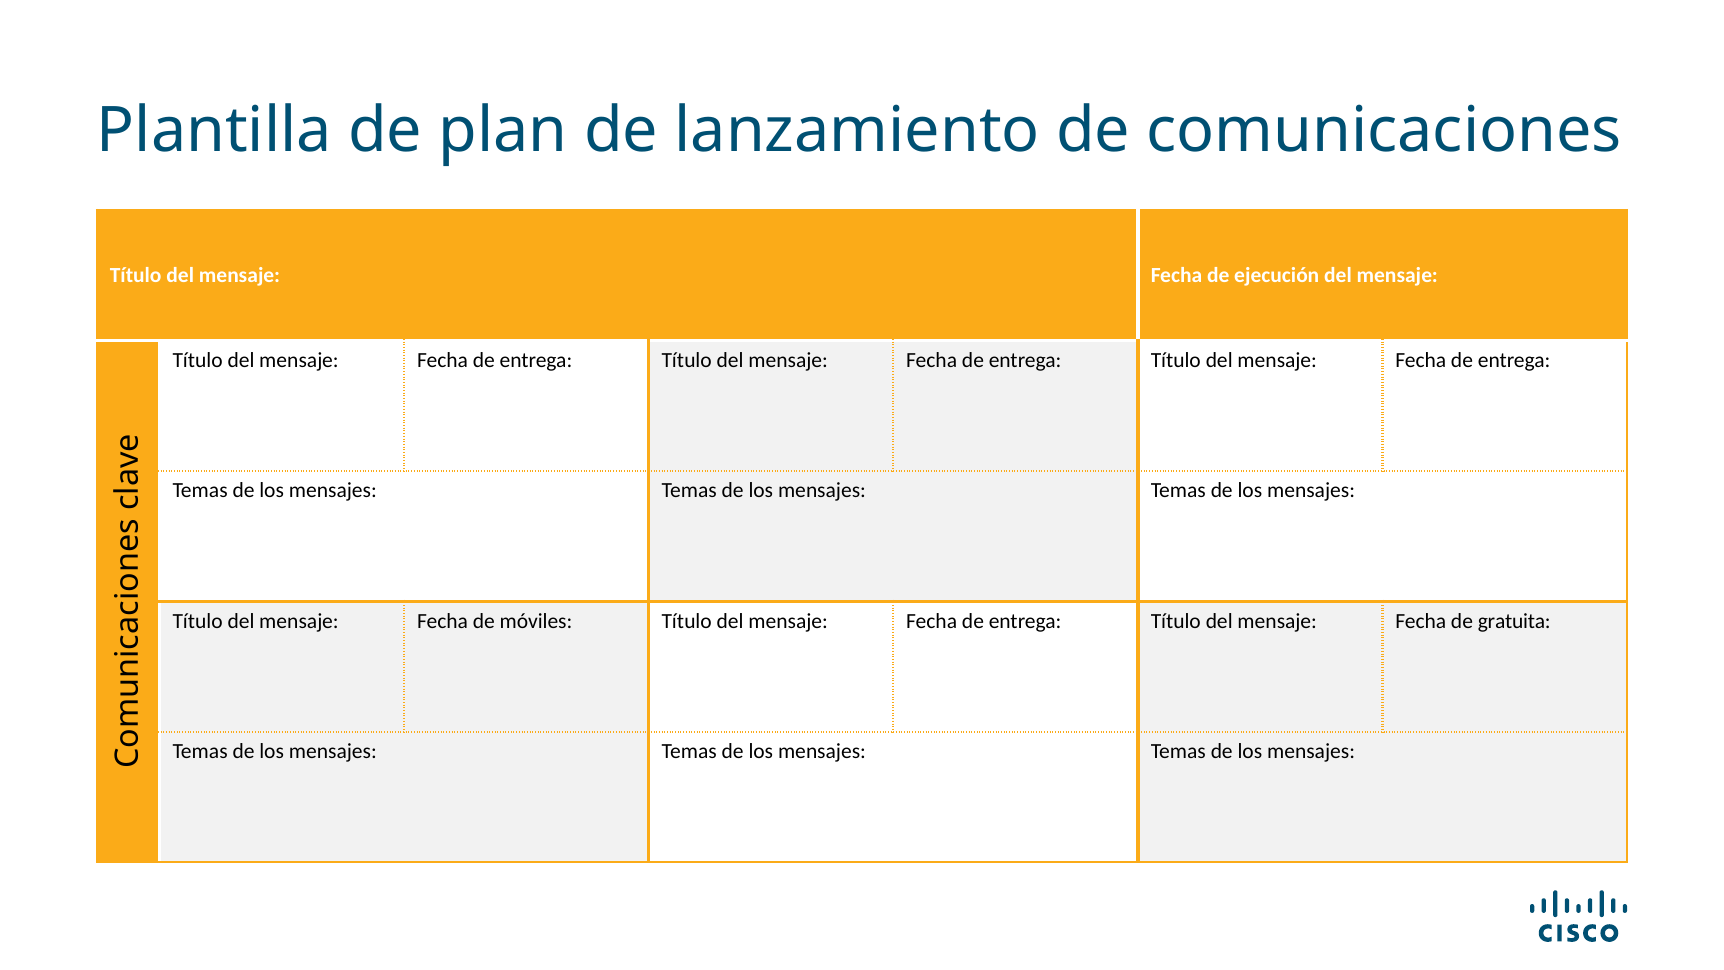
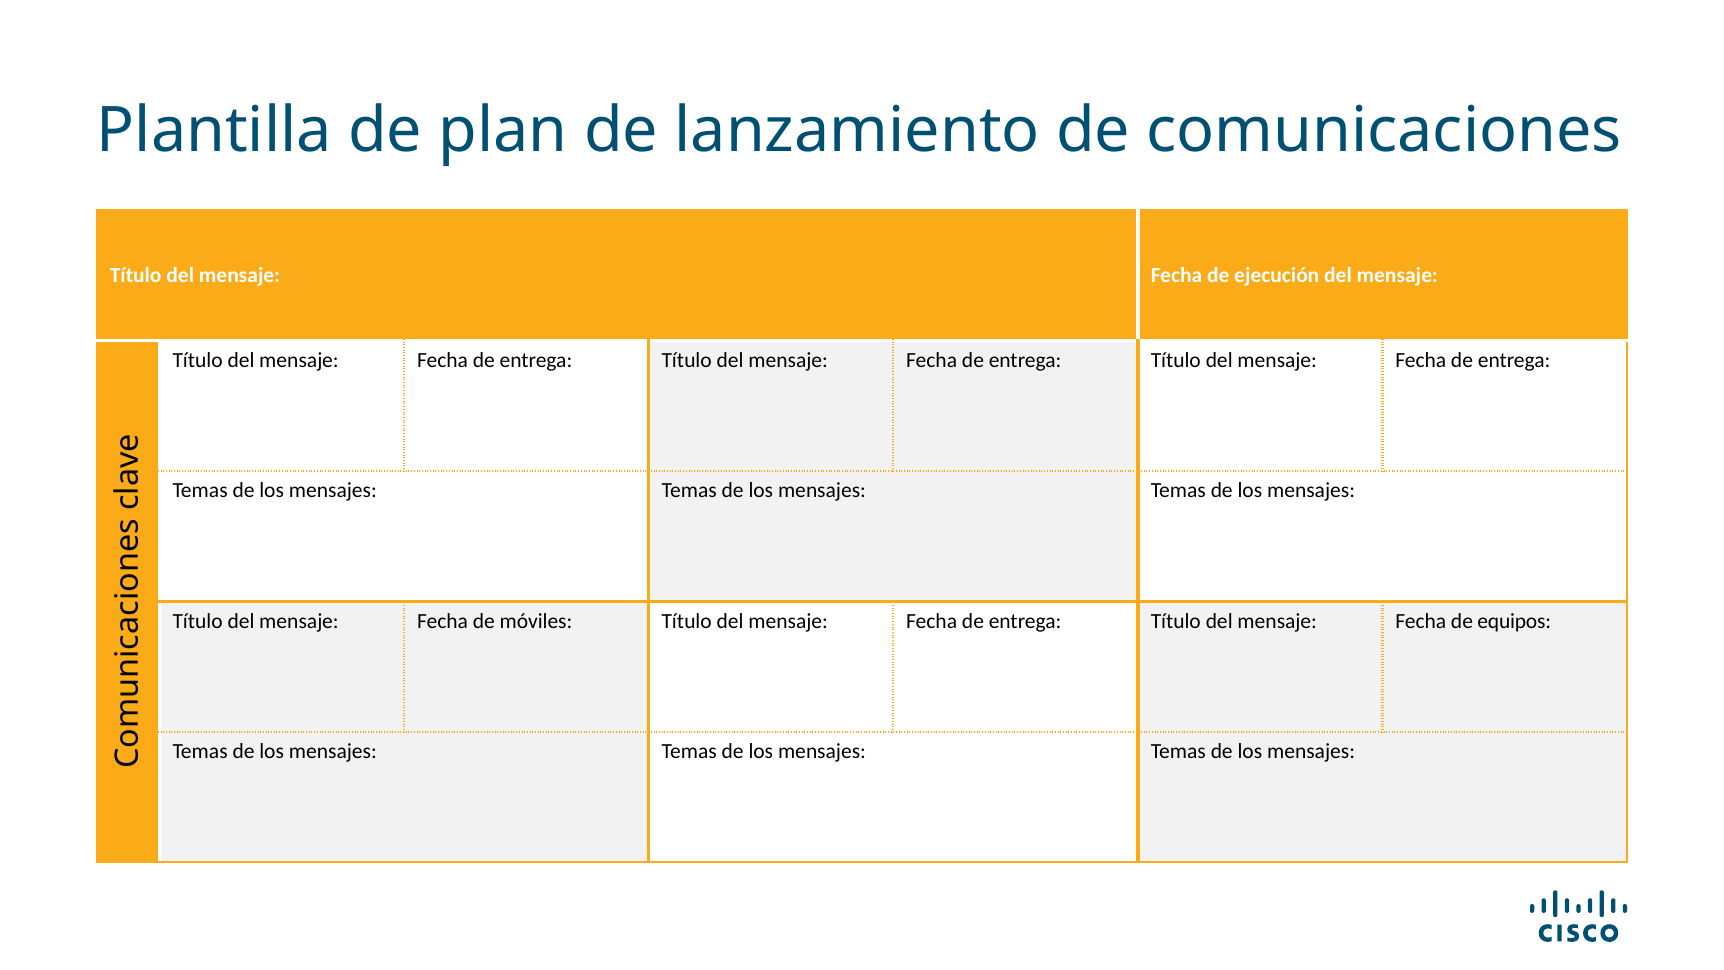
gratuita: gratuita -> equipos
